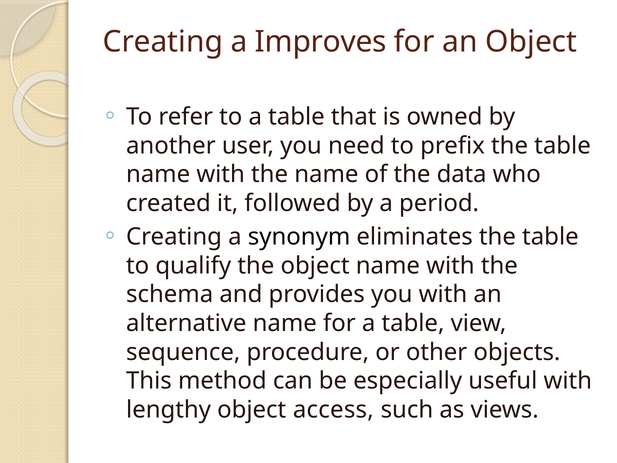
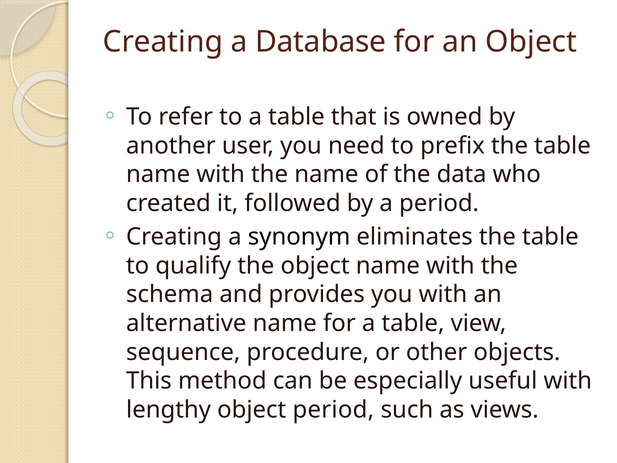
Improves: Improves -> Database
object access: access -> period
